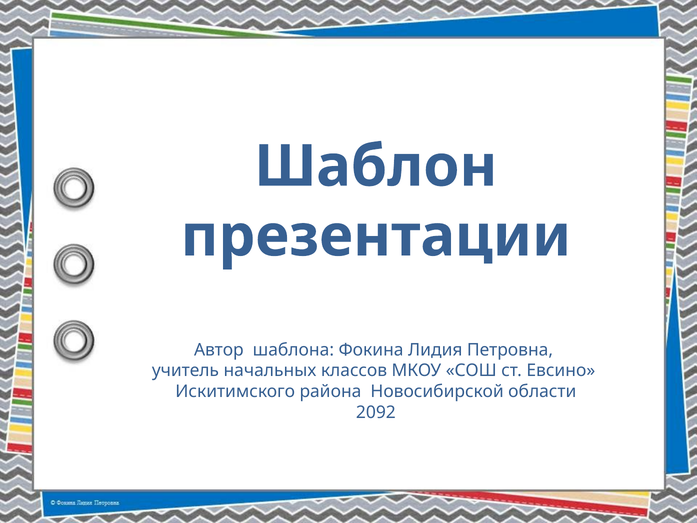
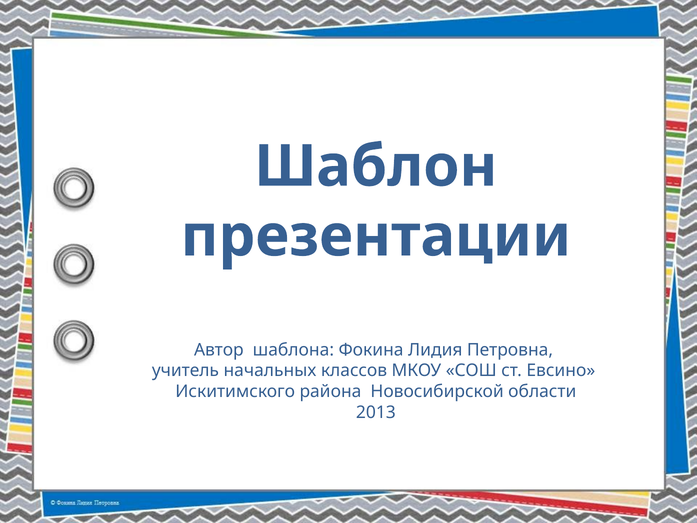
2092: 2092 -> 2013
